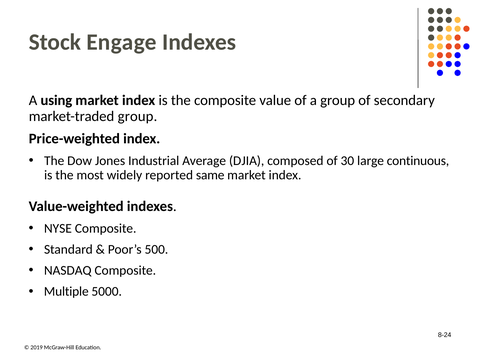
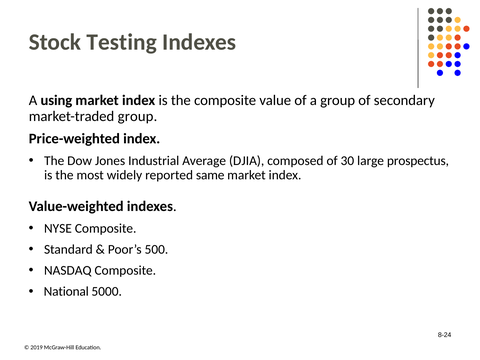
Engage: Engage -> Testing
continuous: continuous -> prospectus
Multiple: Multiple -> National
